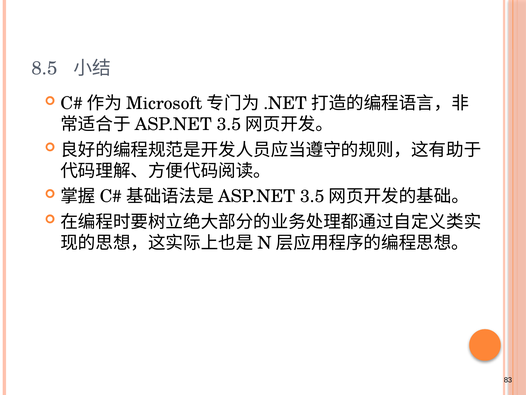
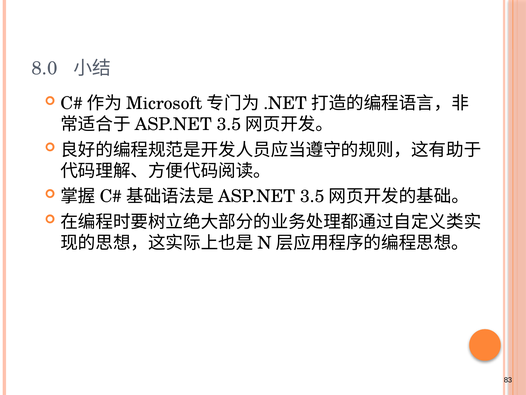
8.5: 8.5 -> 8.0
